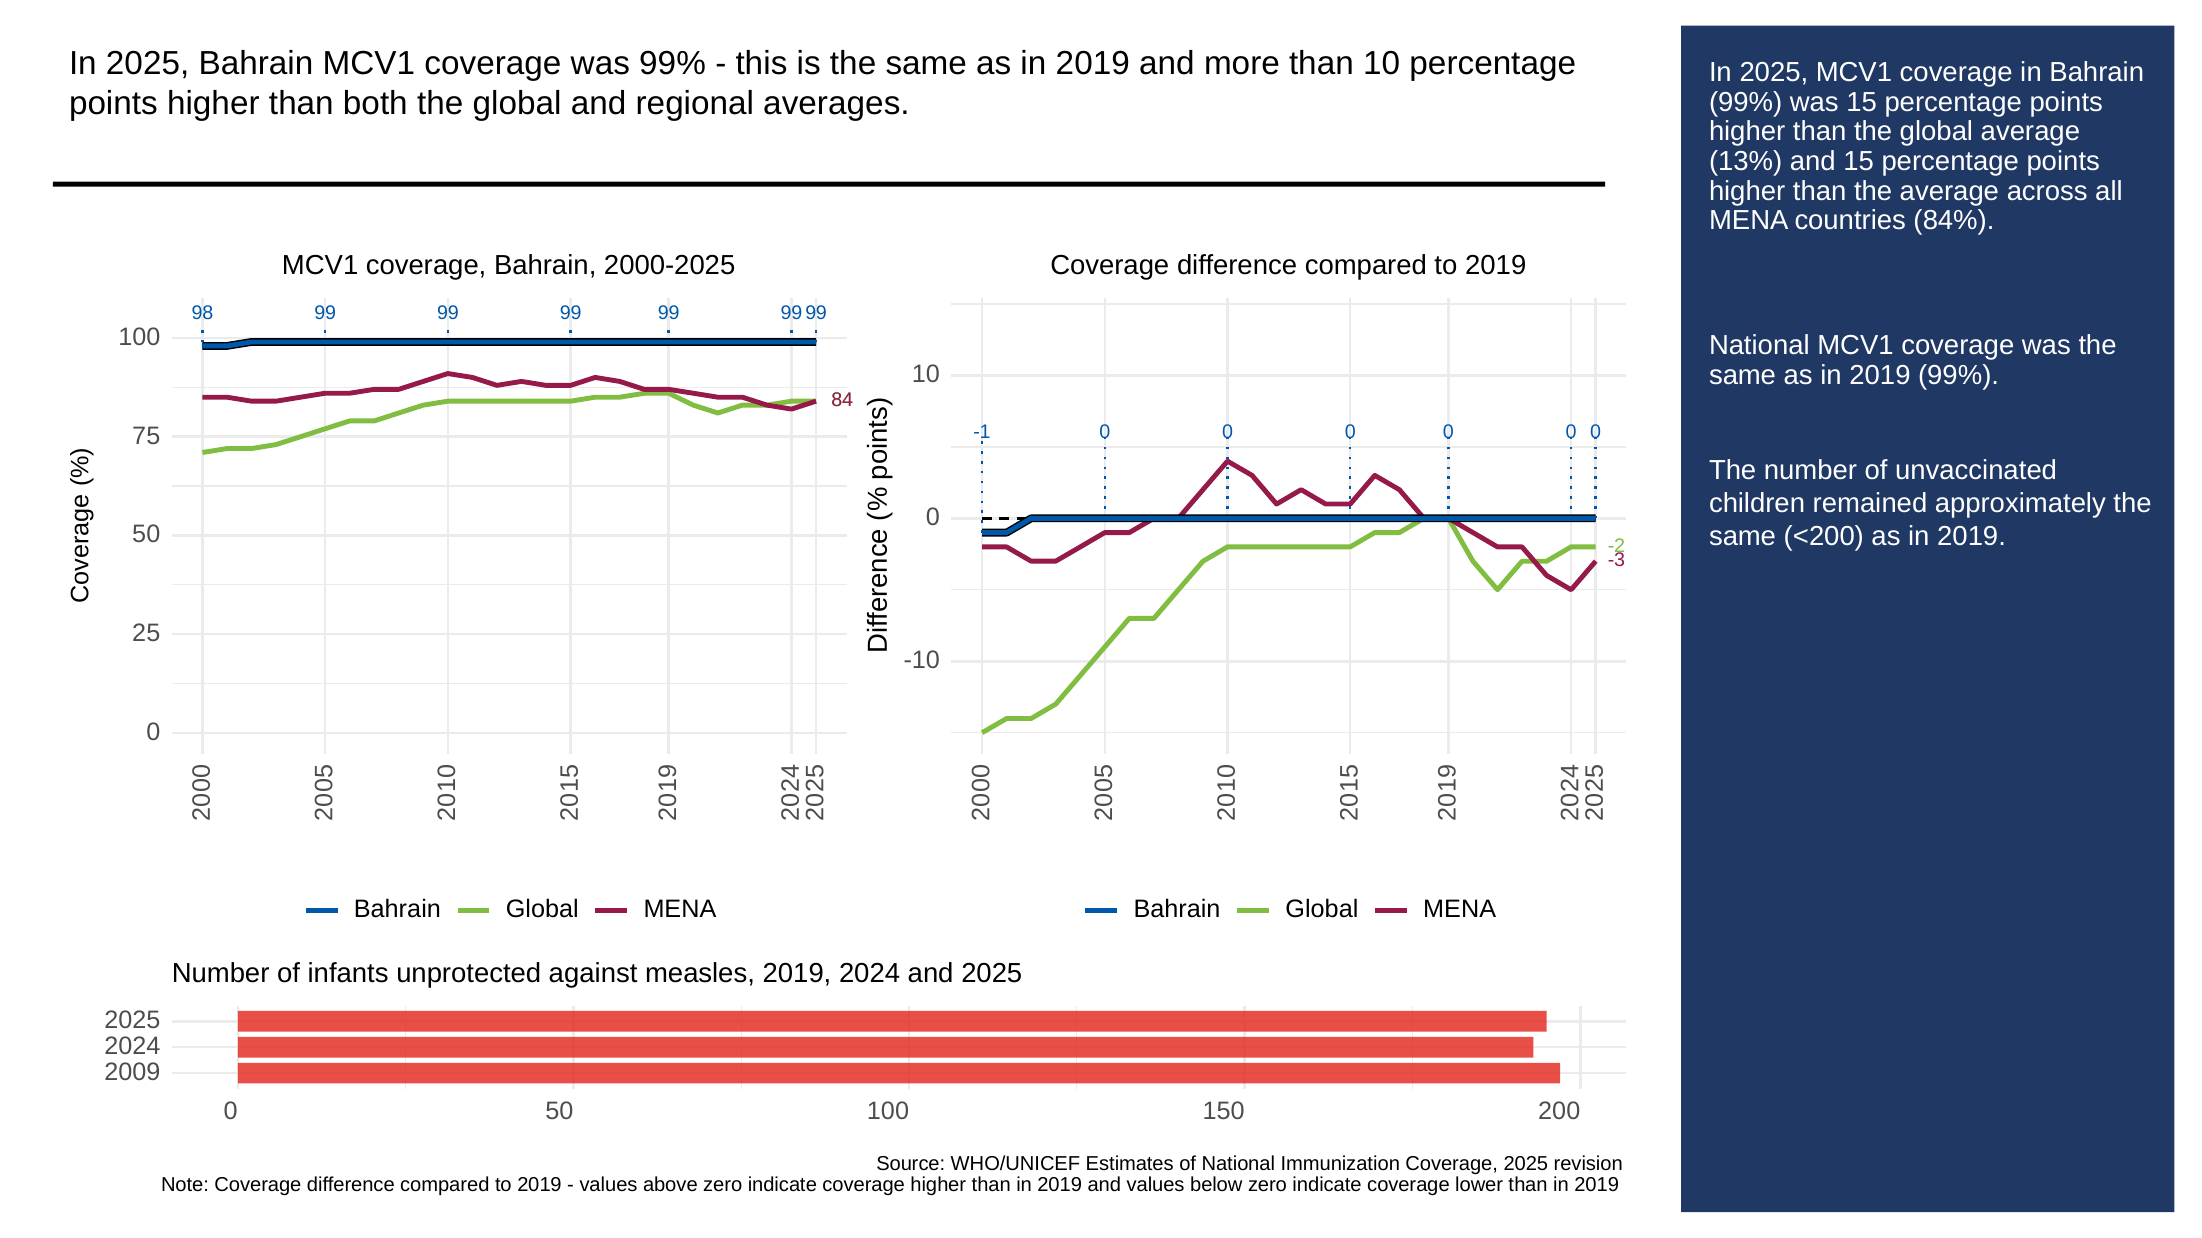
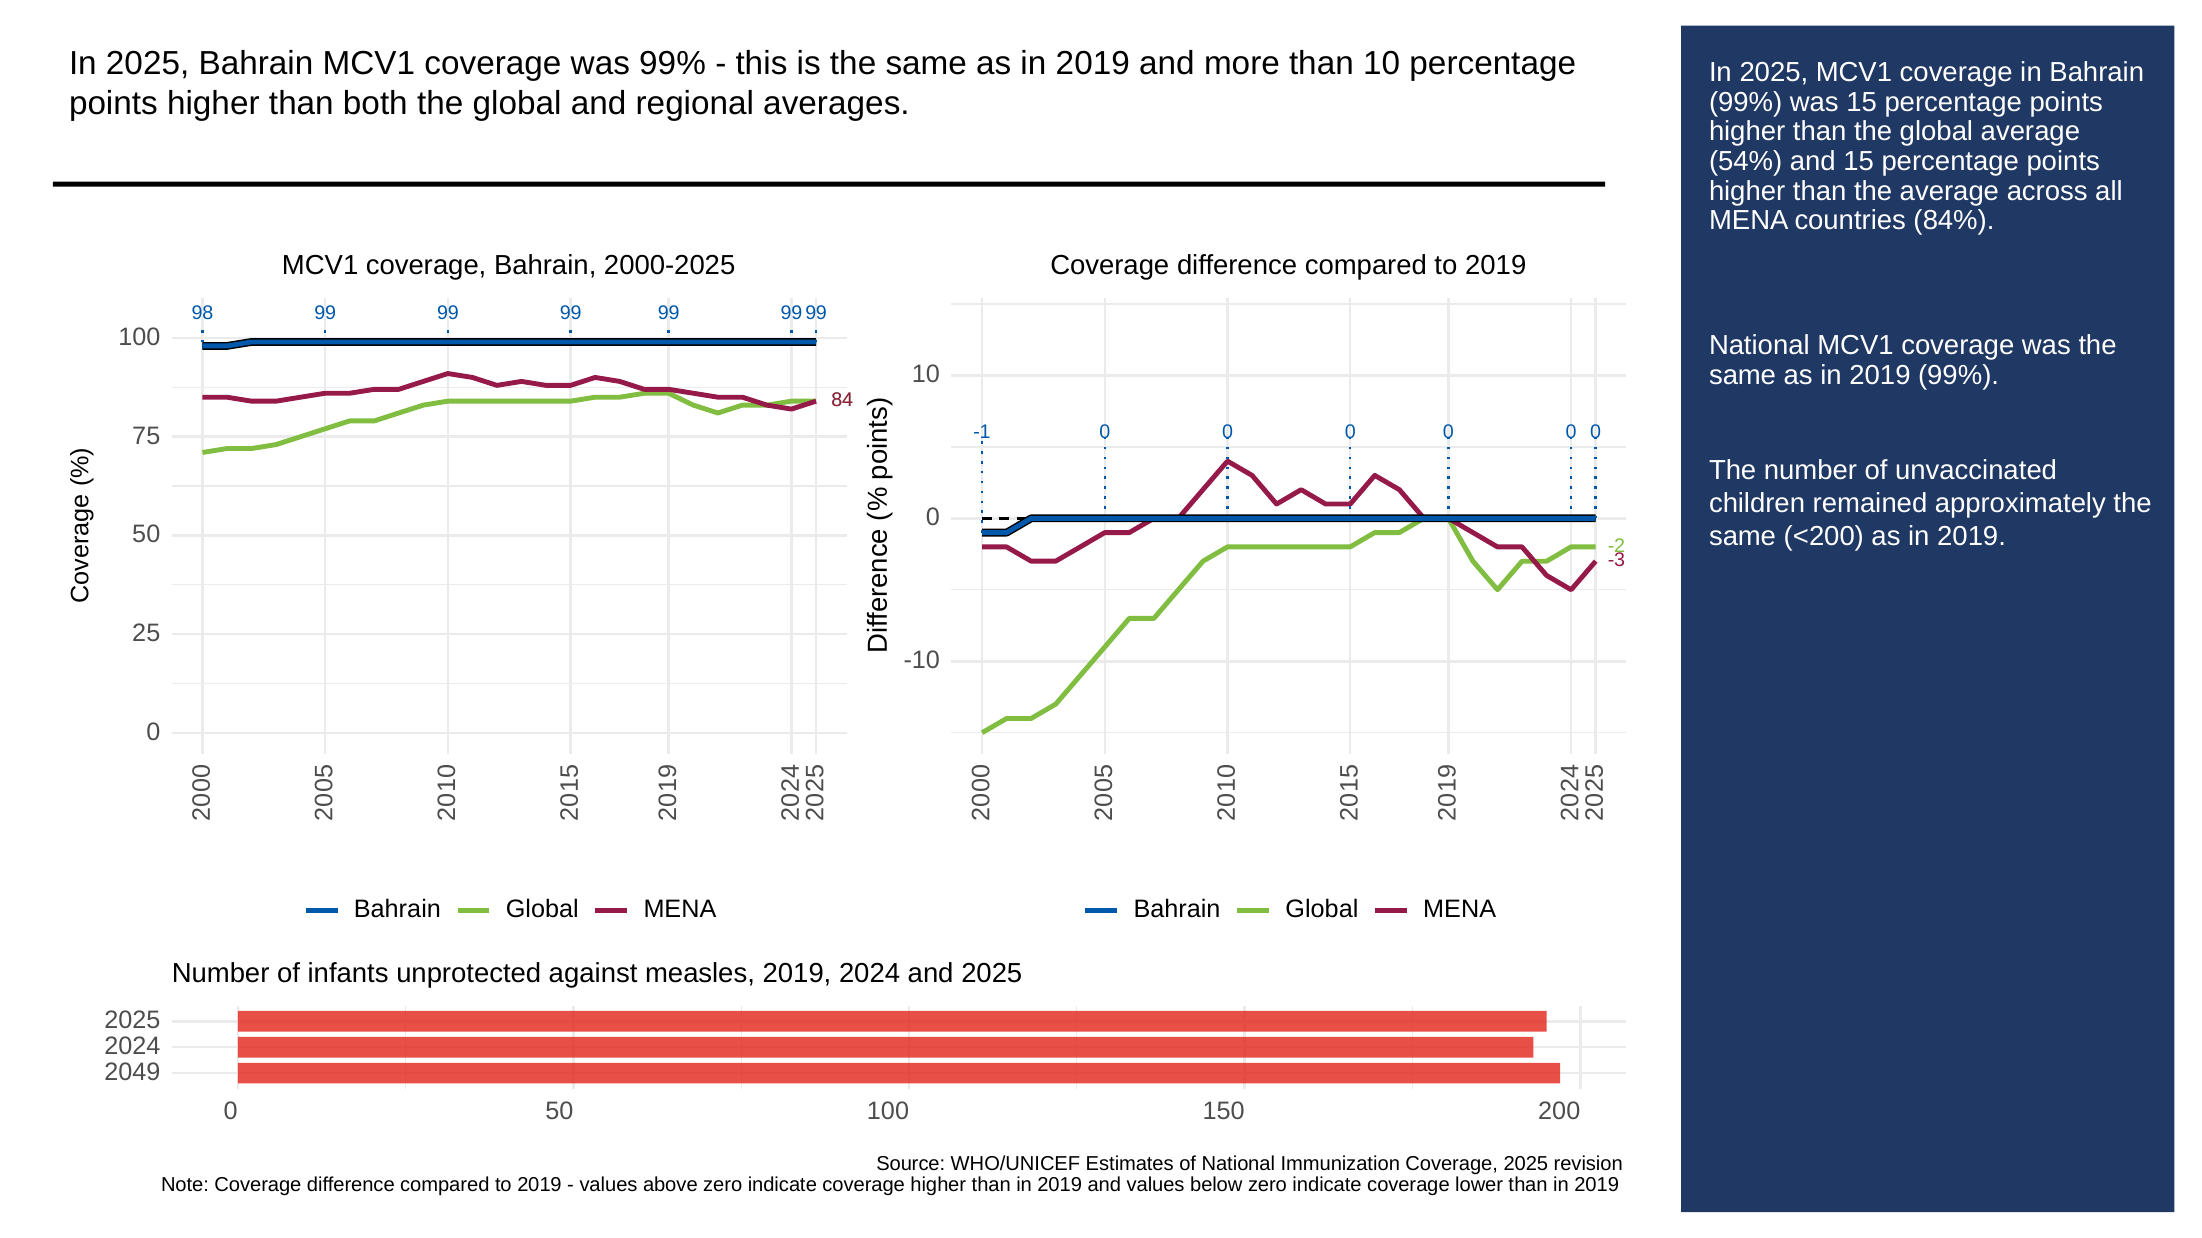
13%: 13% -> 54%
2009: 2009 -> 2049
